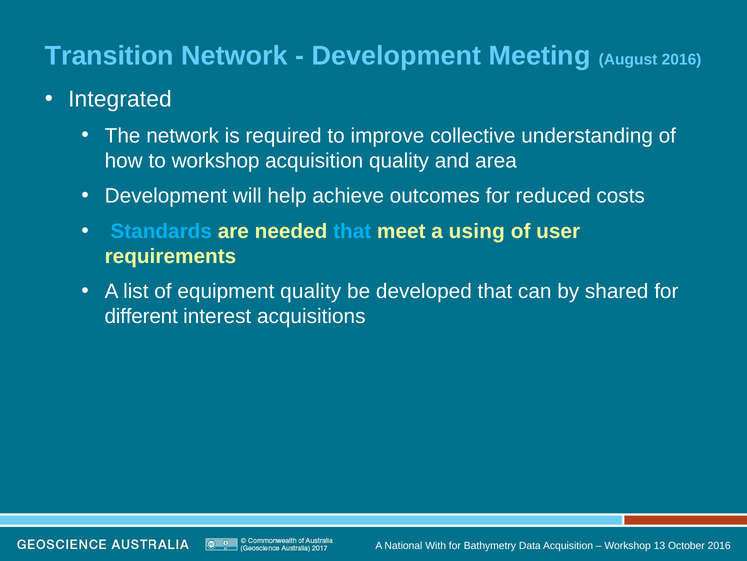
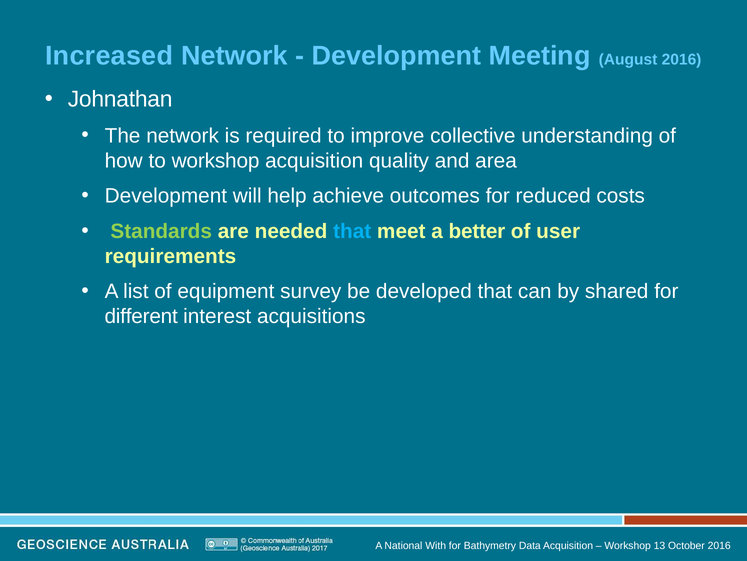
Transition: Transition -> Increased
Integrated: Integrated -> Johnathan
Standards colour: light blue -> light green
using: using -> better
equipment quality: quality -> survey
